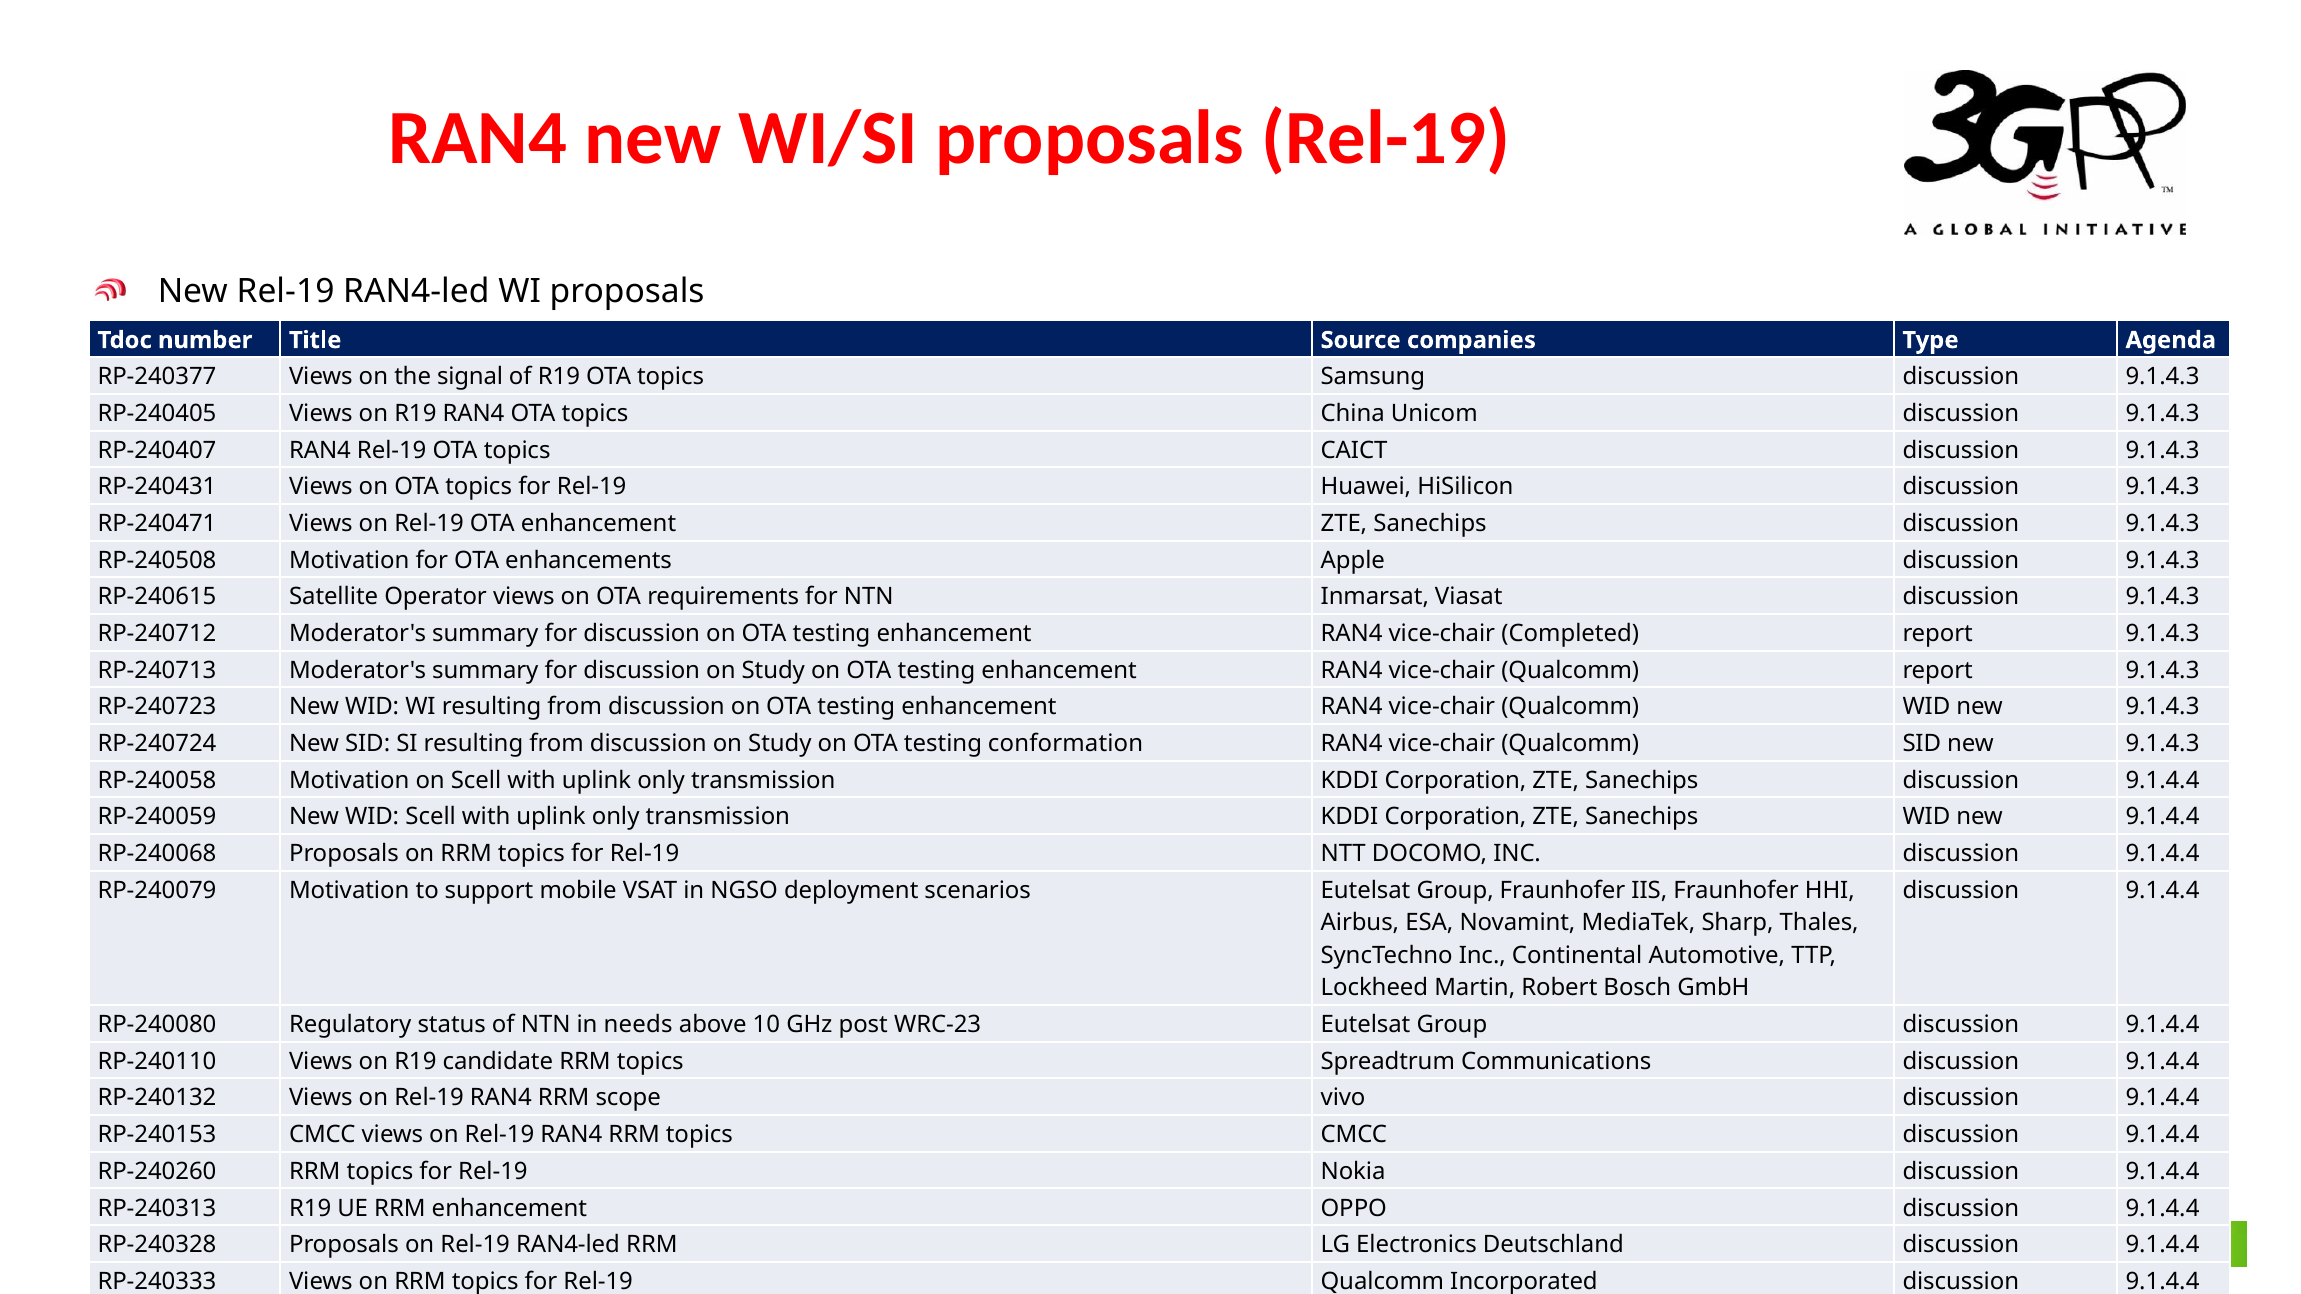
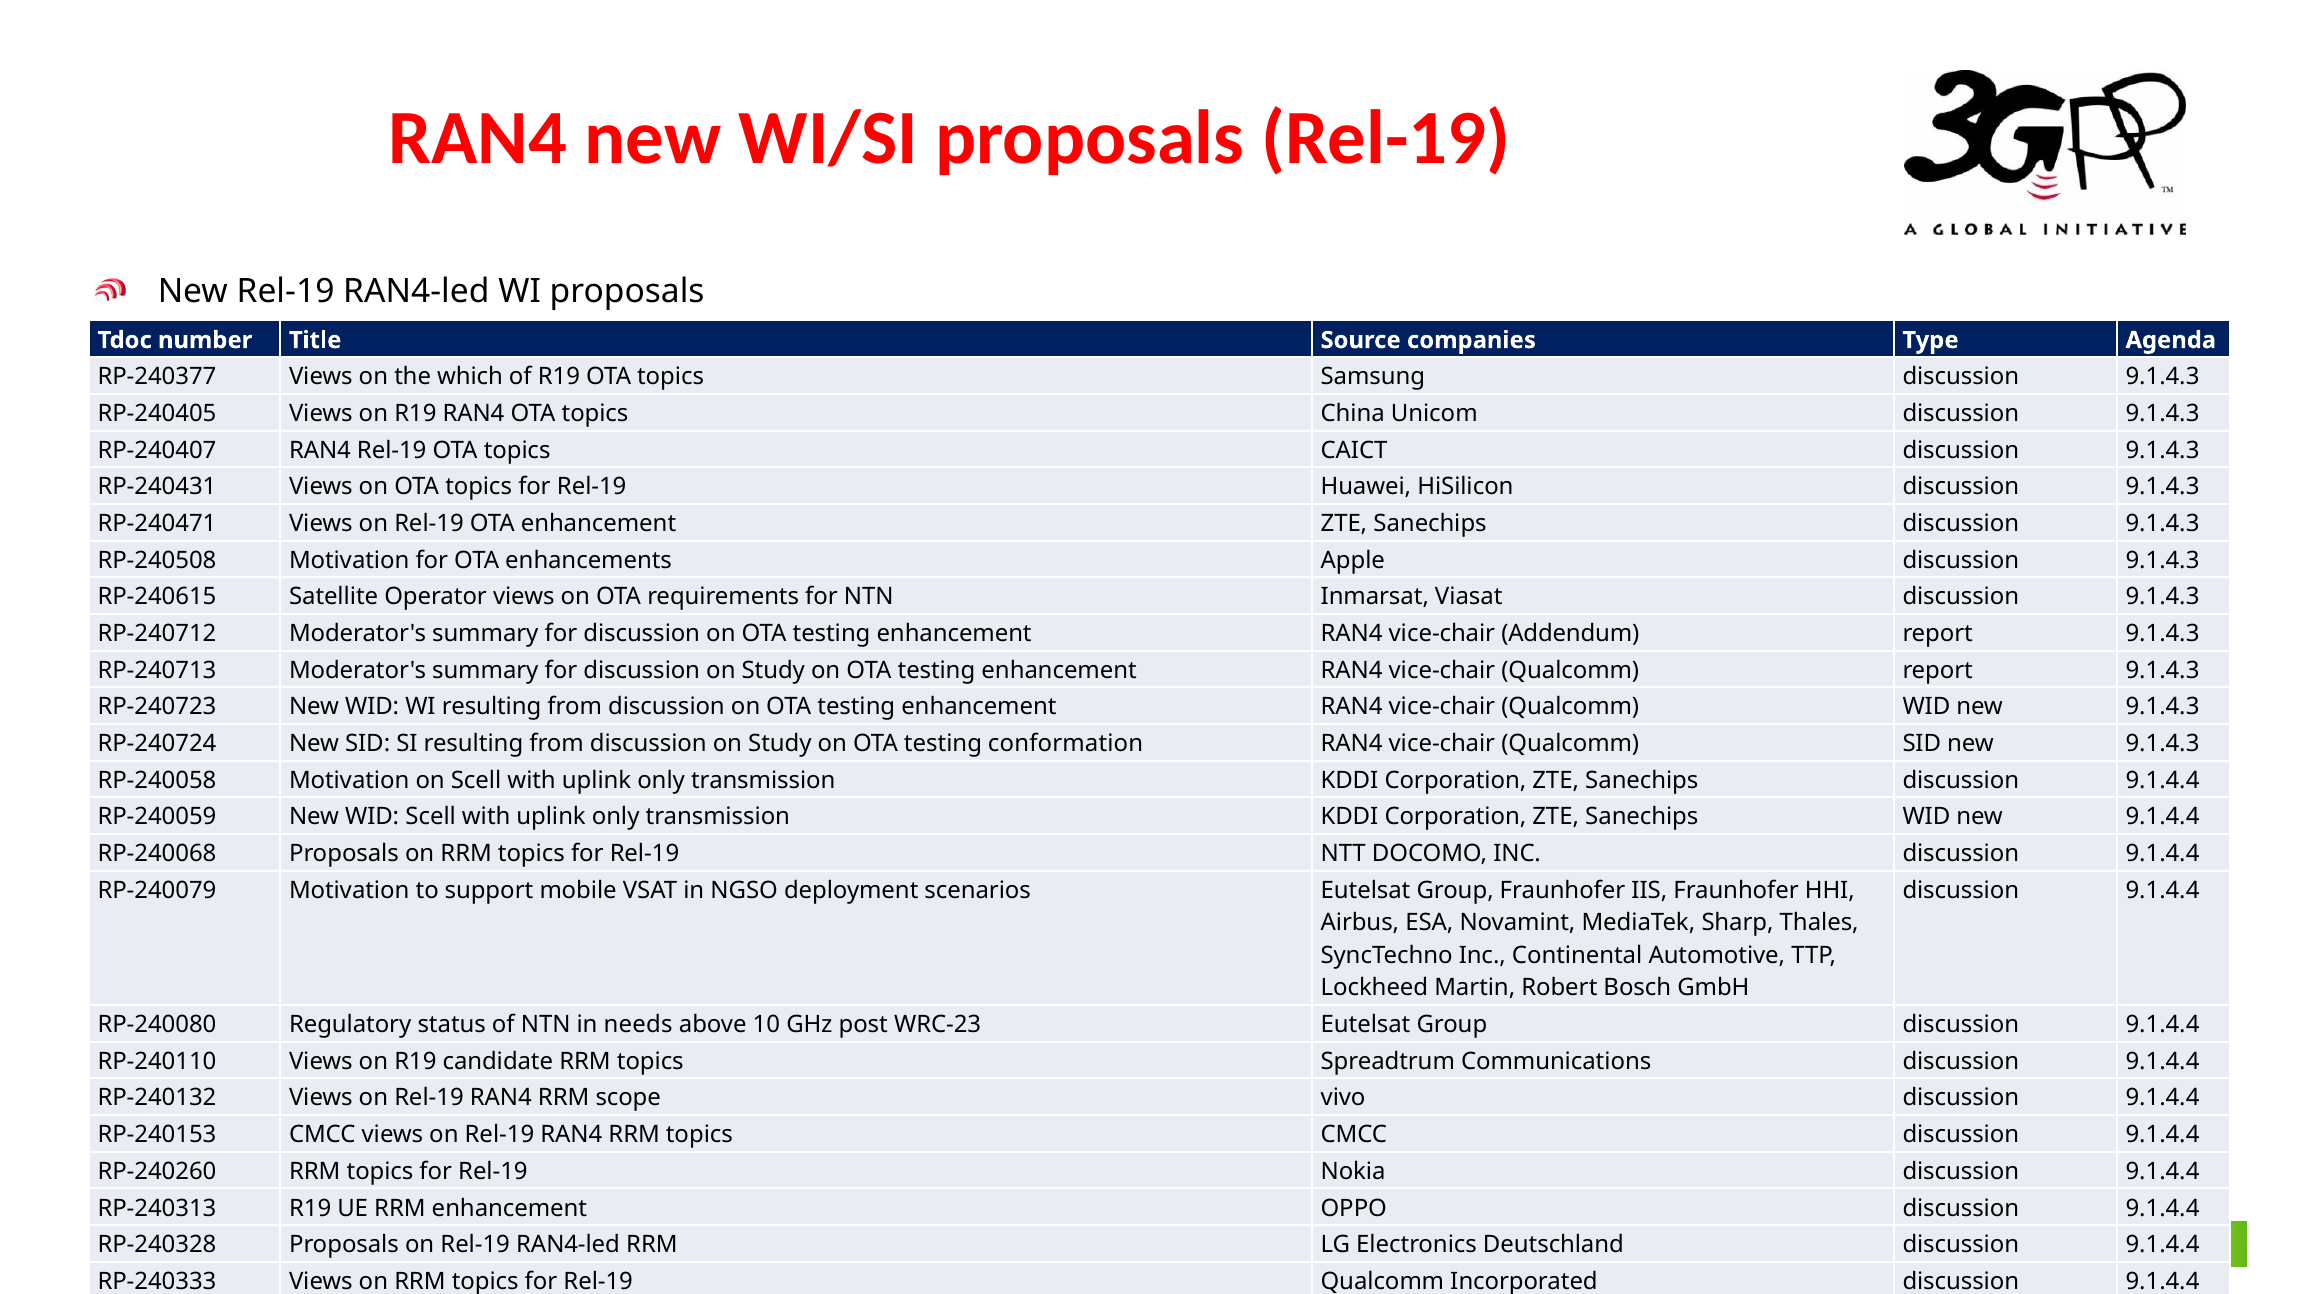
signal: signal -> which
Completed: Completed -> Addendum
